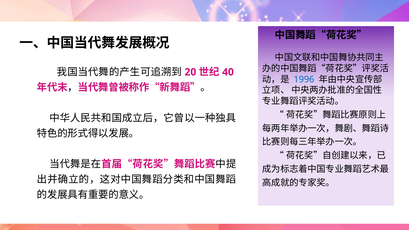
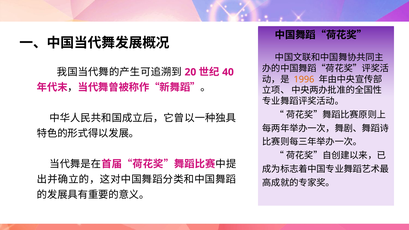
1996 colour: blue -> orange
